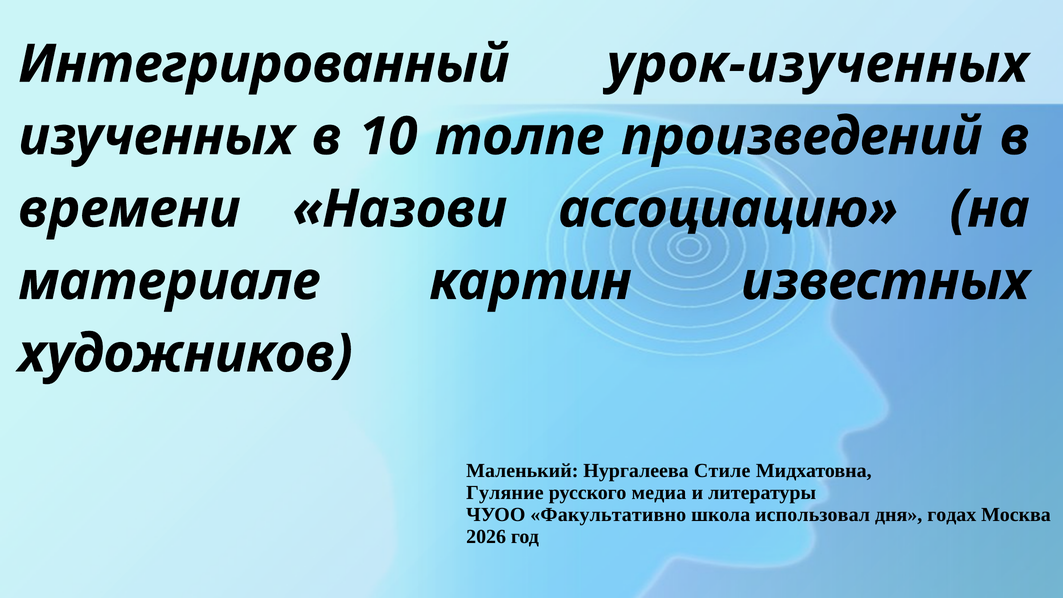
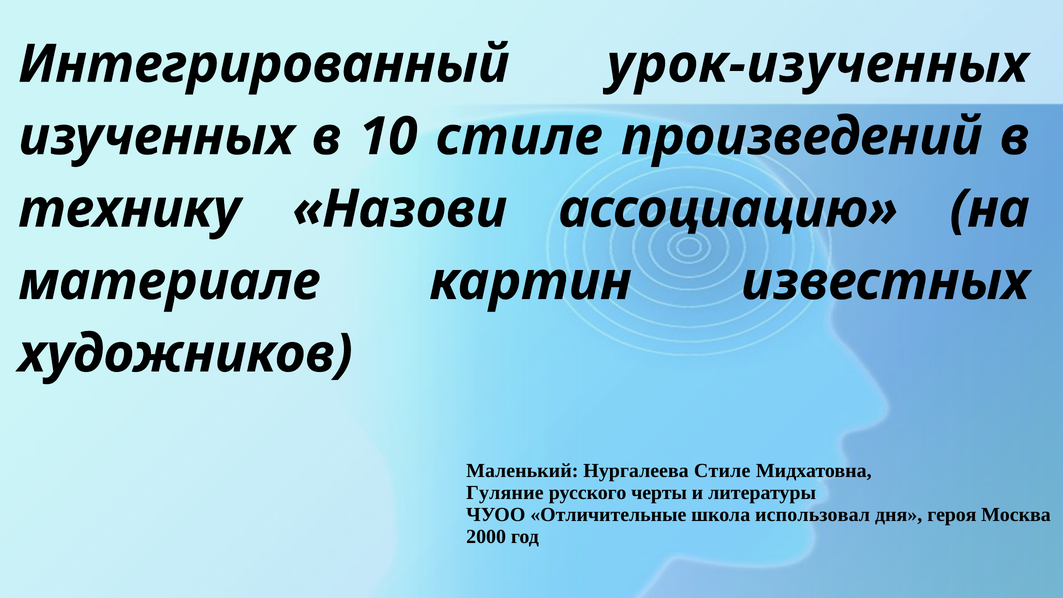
10 толпе: толпе -> стиле
времени: времени -> технику
медиа: медиа -> черты
Факультативно: Факультативно -> Отличительные
годах: годах -> героя
2026: 2026 -> 2000
